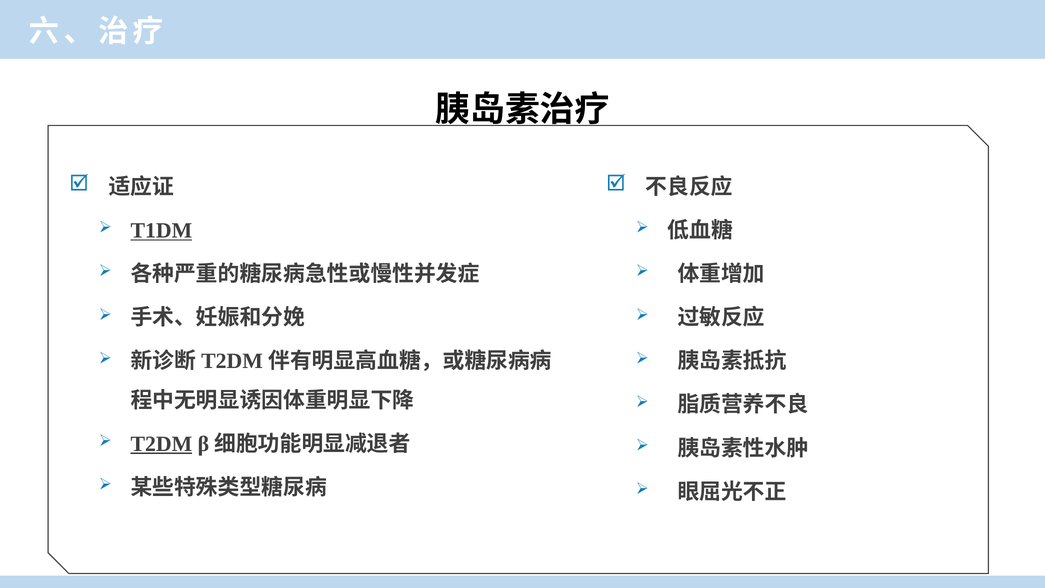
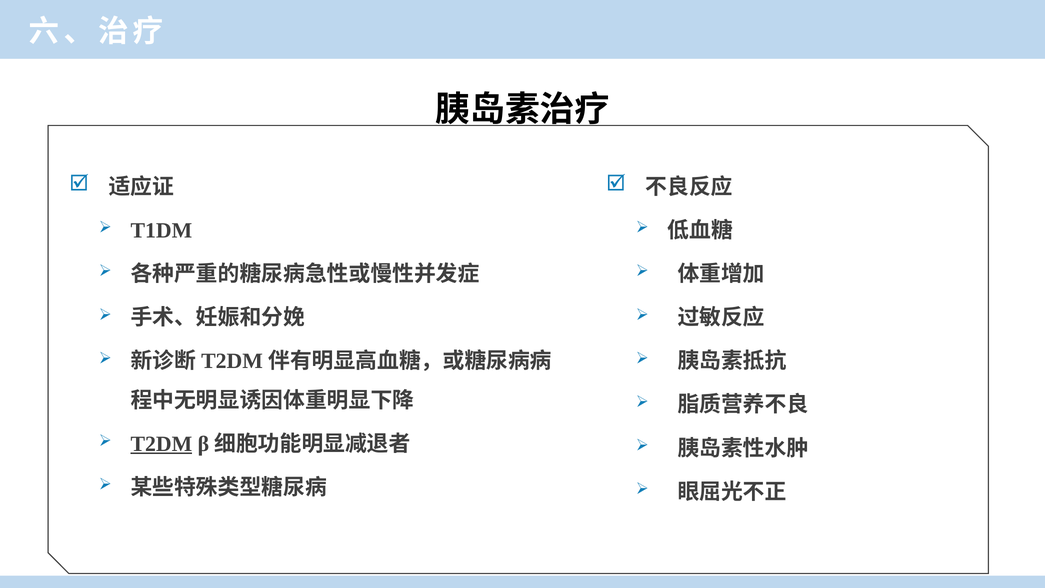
T1DM underline: present -> none
